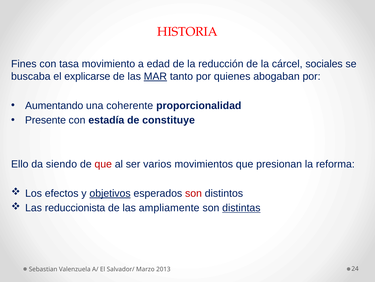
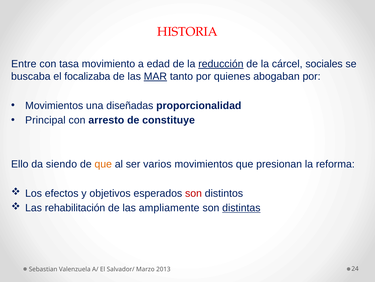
Fines: Fines -> Entre
reducción underline: none -> present
explicarse: explicarse -> focalizaba
Aumentando at (54, 105): Aumentando -> Movimientos
coherente: coherente -> diseñadas
Presente: Presente -> Principal
estadía: estadía -> arresto
que at (103, 164) colour: red -> orange
objetivos underline: present -> none
reduccionista: reduccionista -> rehabilitación
